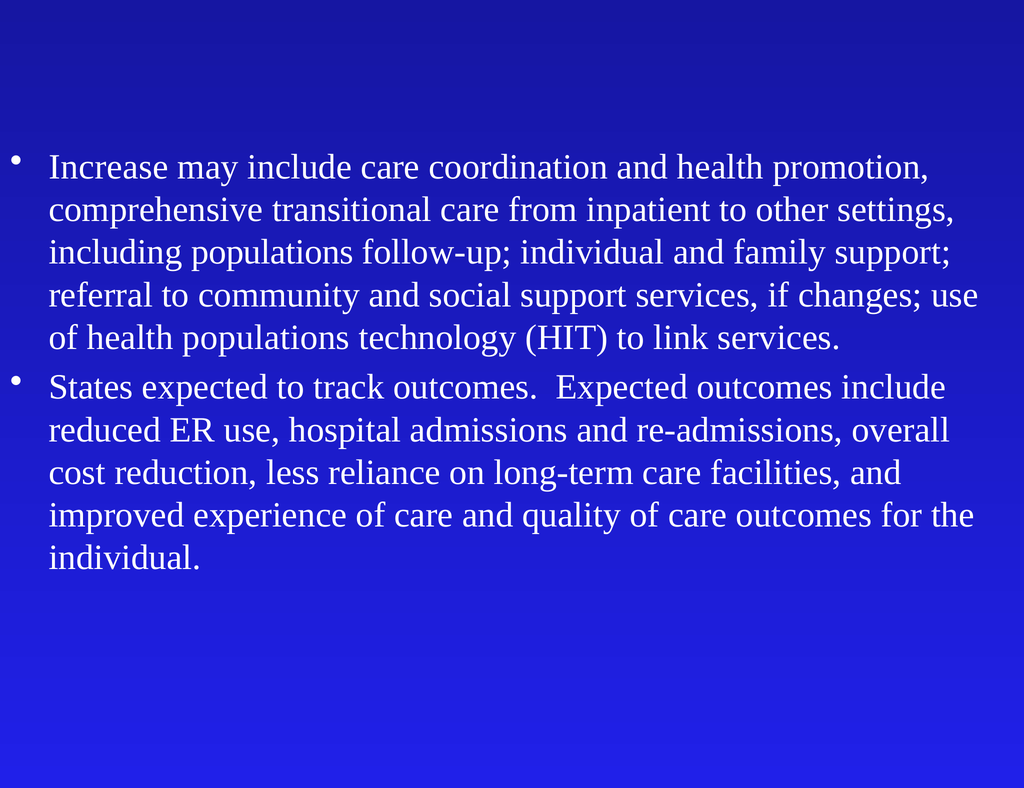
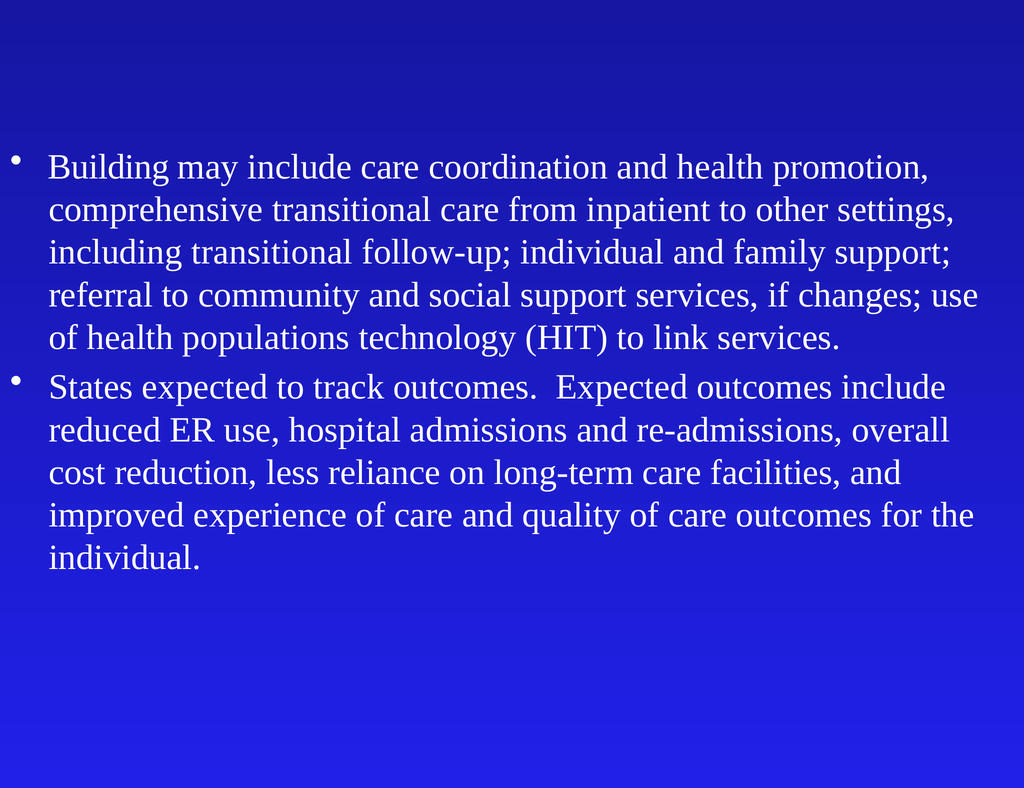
Increase: Increase -> Building
including populations: populations -> transitional
